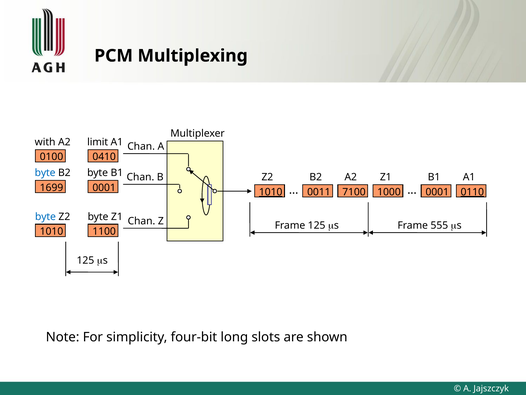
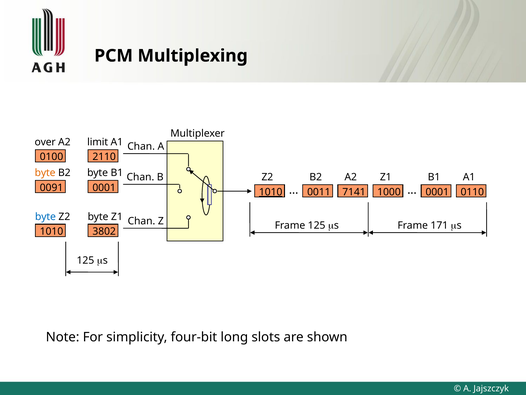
with: with -> over
0410: 0410 -> 2110
byte at (45, 173) colour: blue -> orange
1699: 1699 -> 0091
7100: 7100 -> 7141
0110 underline: present -> none
555: 555 -> 171
1100: 1100 -> 3802
